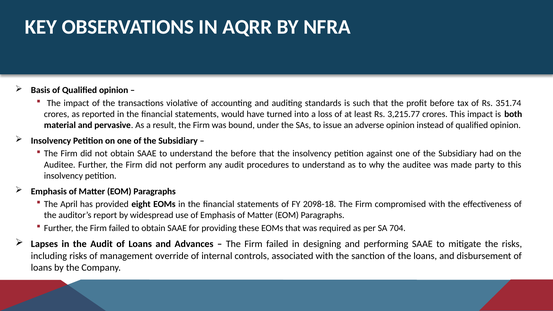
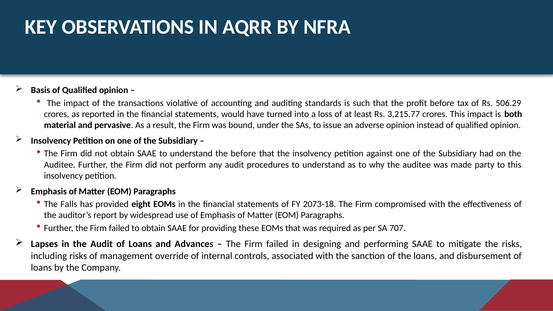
351.74: 351.74 -> 506.29
April: April -> Falls
2098-18: 2098-18 -> 2073-18
704: 704 -> 707
